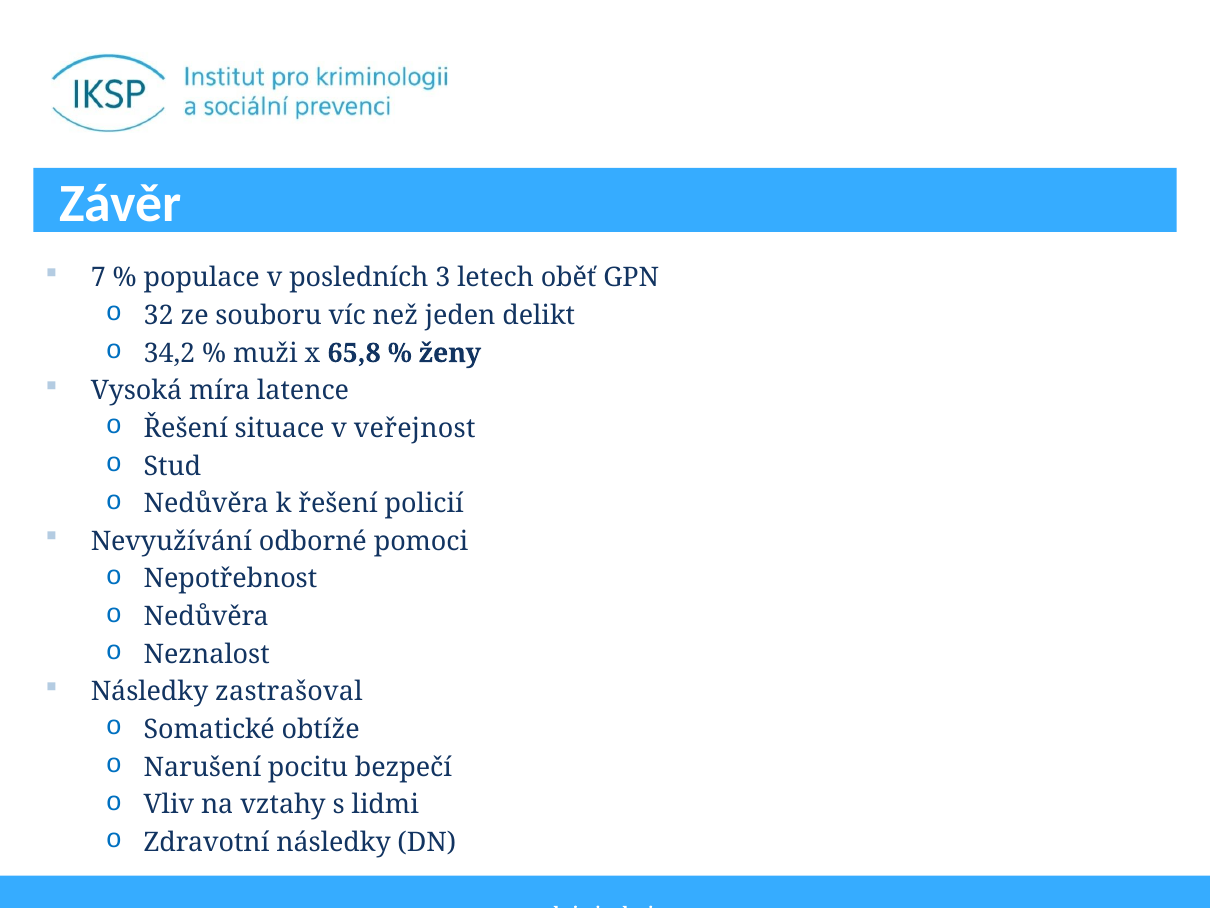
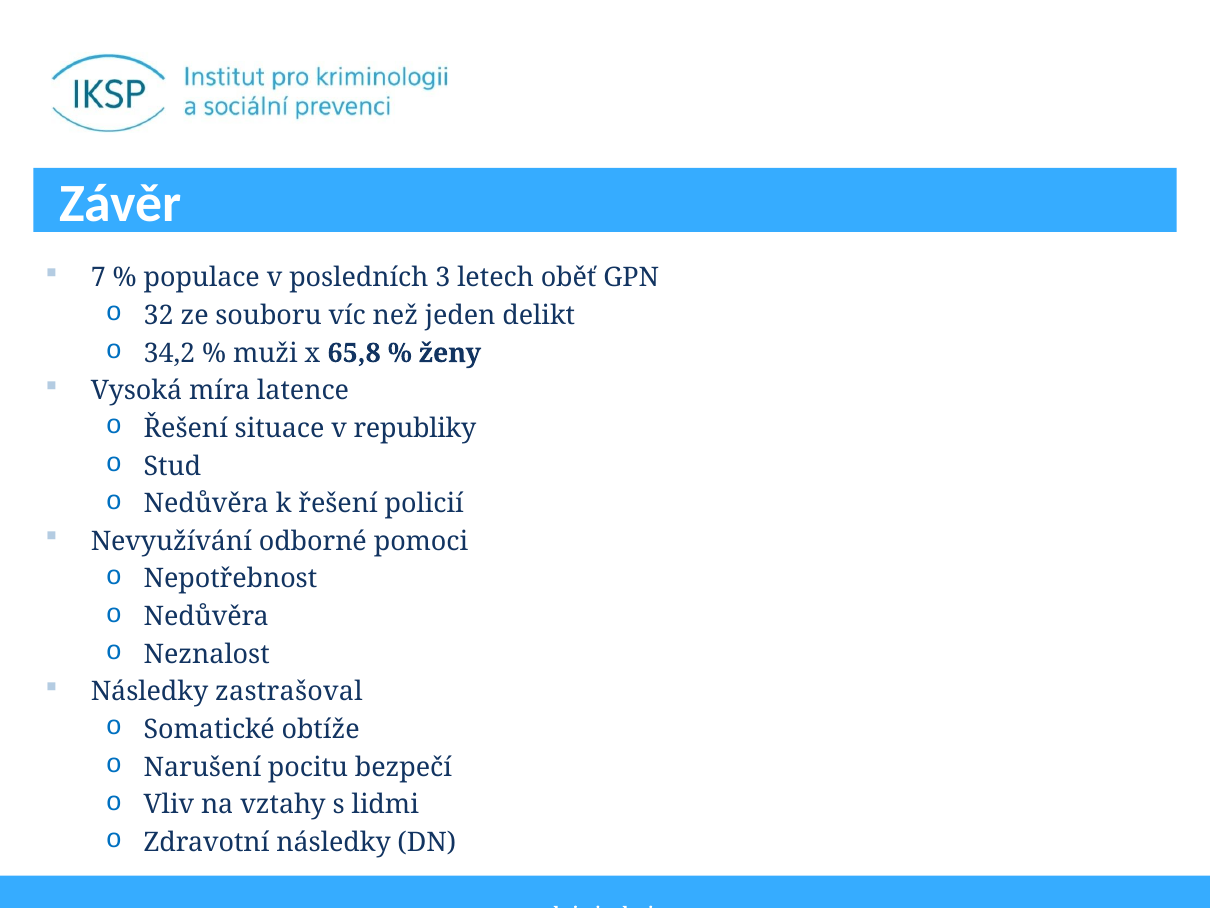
veřejnost: veřejnost -> republiky
